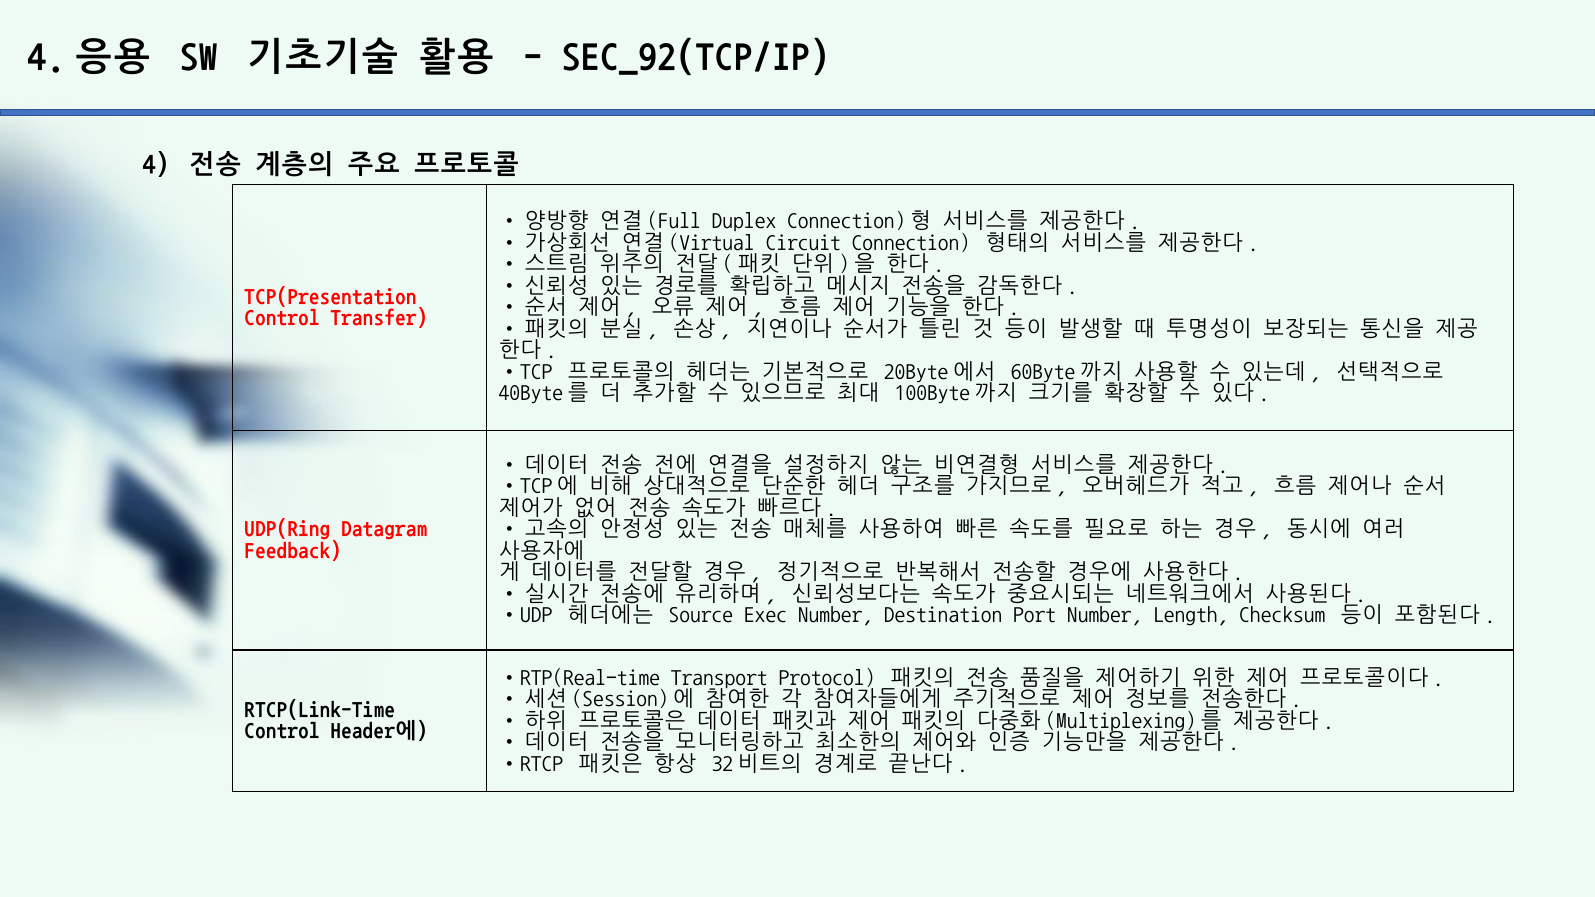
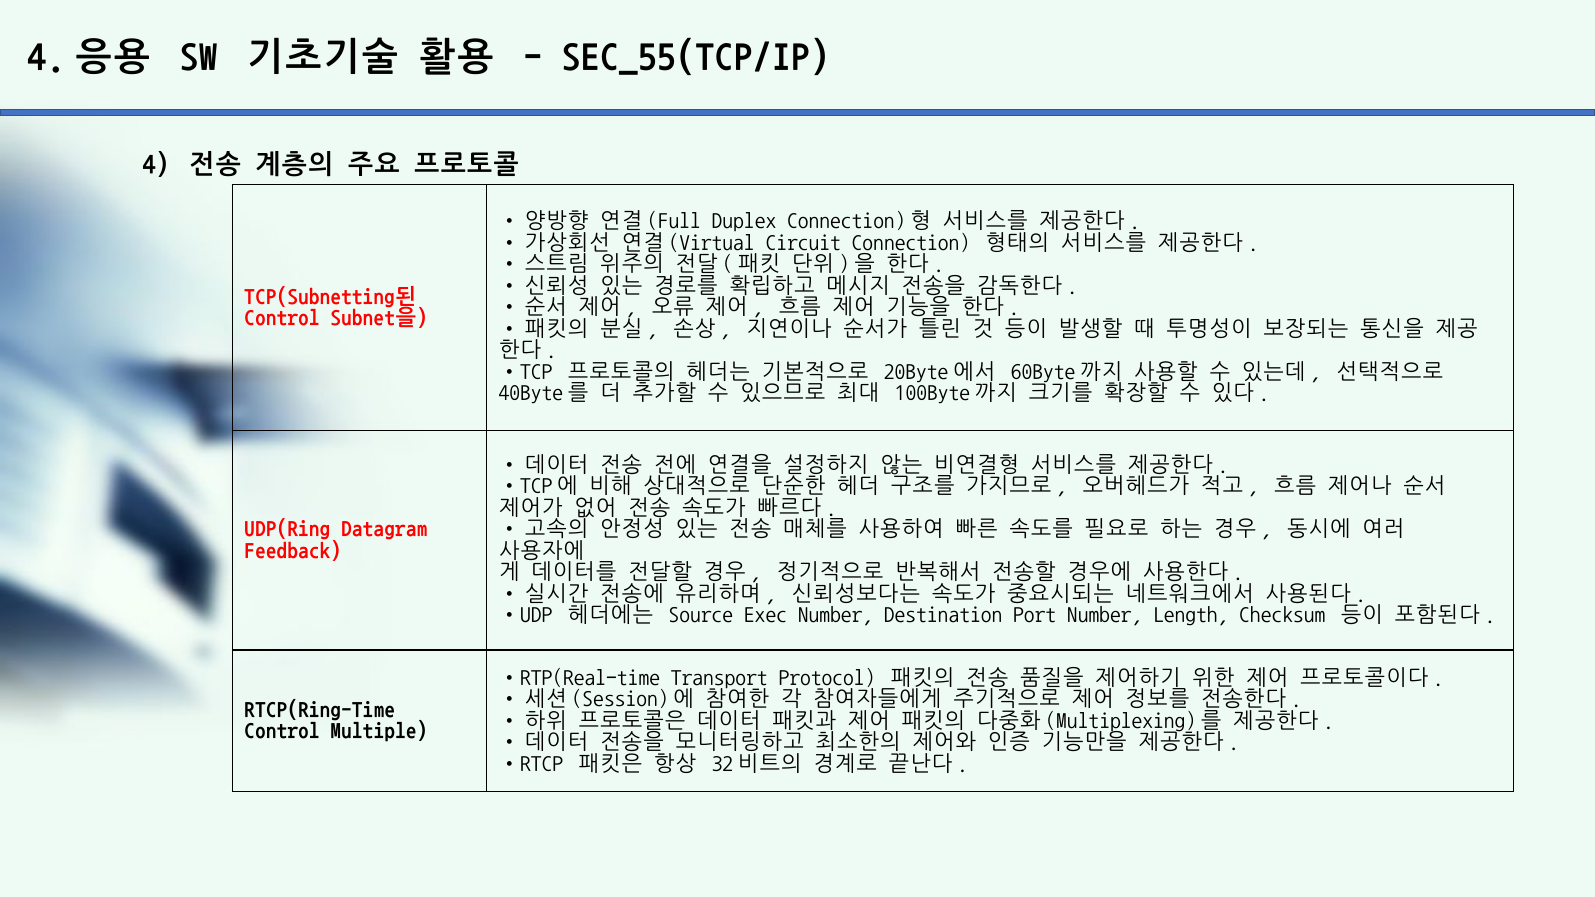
SEC_92(TCP/IP: SEC_92(TCP/IP -> SEC_55(TCP/IP
TCP(Presentation: TCP(Presentation -> TCP(Subnetting된
Transfer: Transfer -> Subnet을
RTCP(Link-Time: RTCP(Link-Time -> RTCP(Ring-Time
Header에: Header에 -> Multiple
